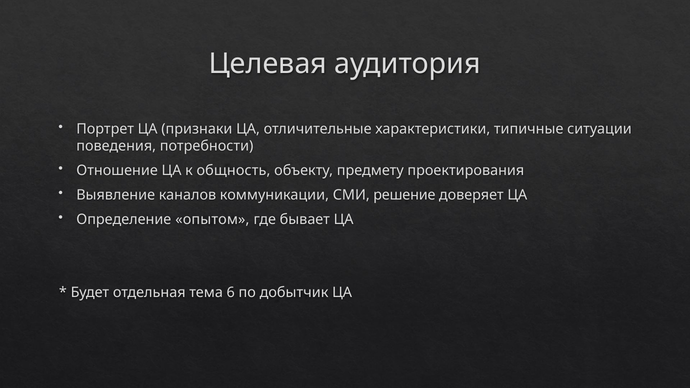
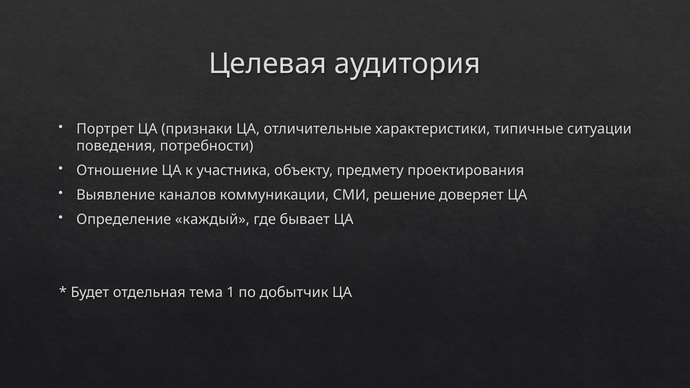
общность: общность -> участника
опытом: опытом -> каждый
6: 6 -> 1
